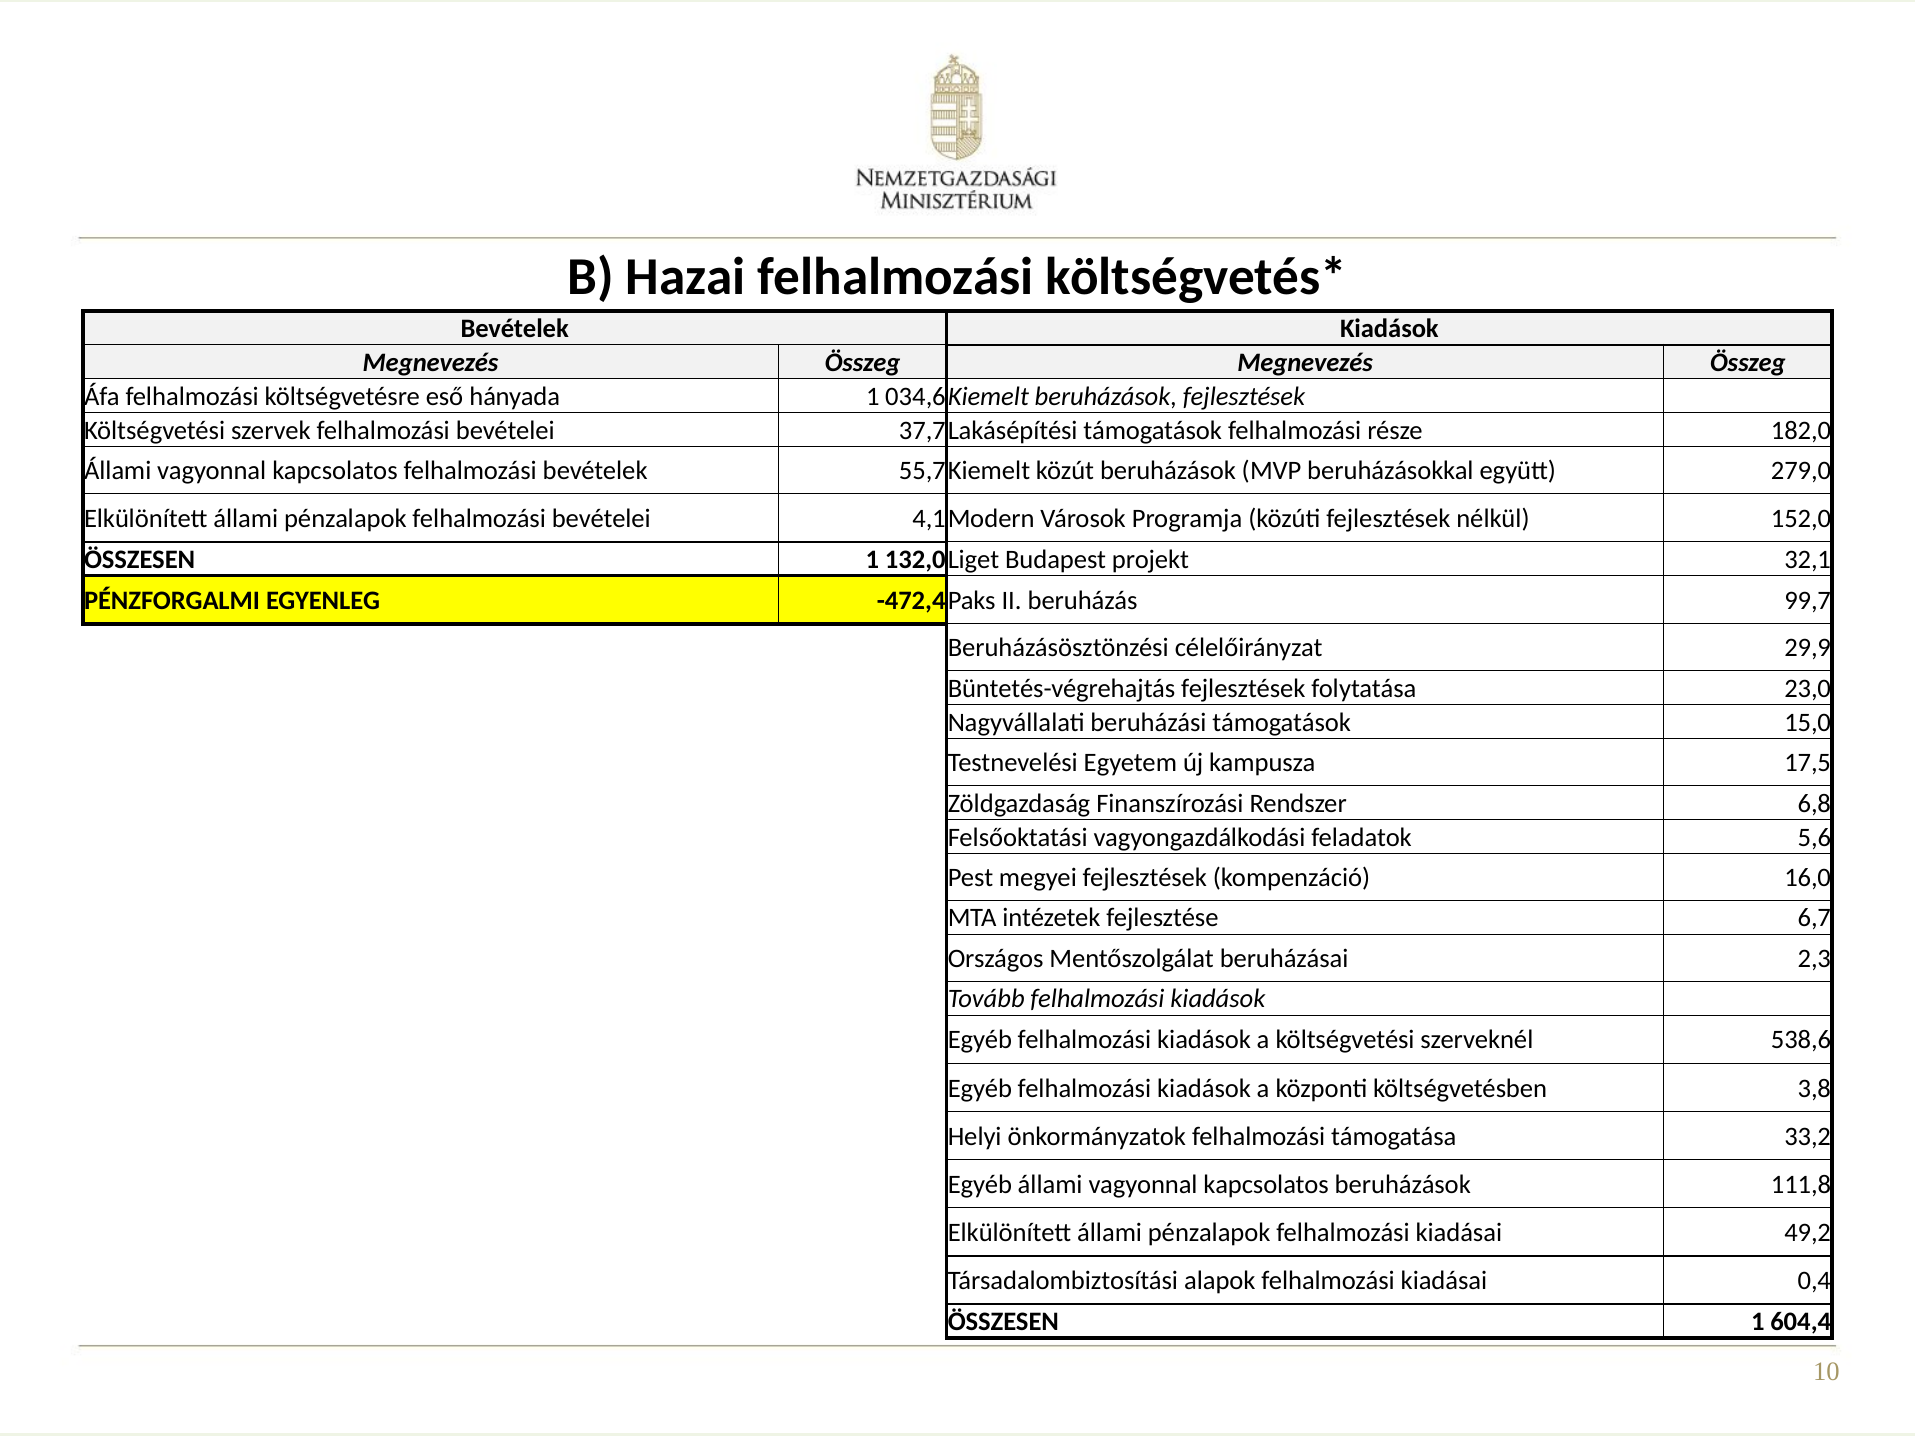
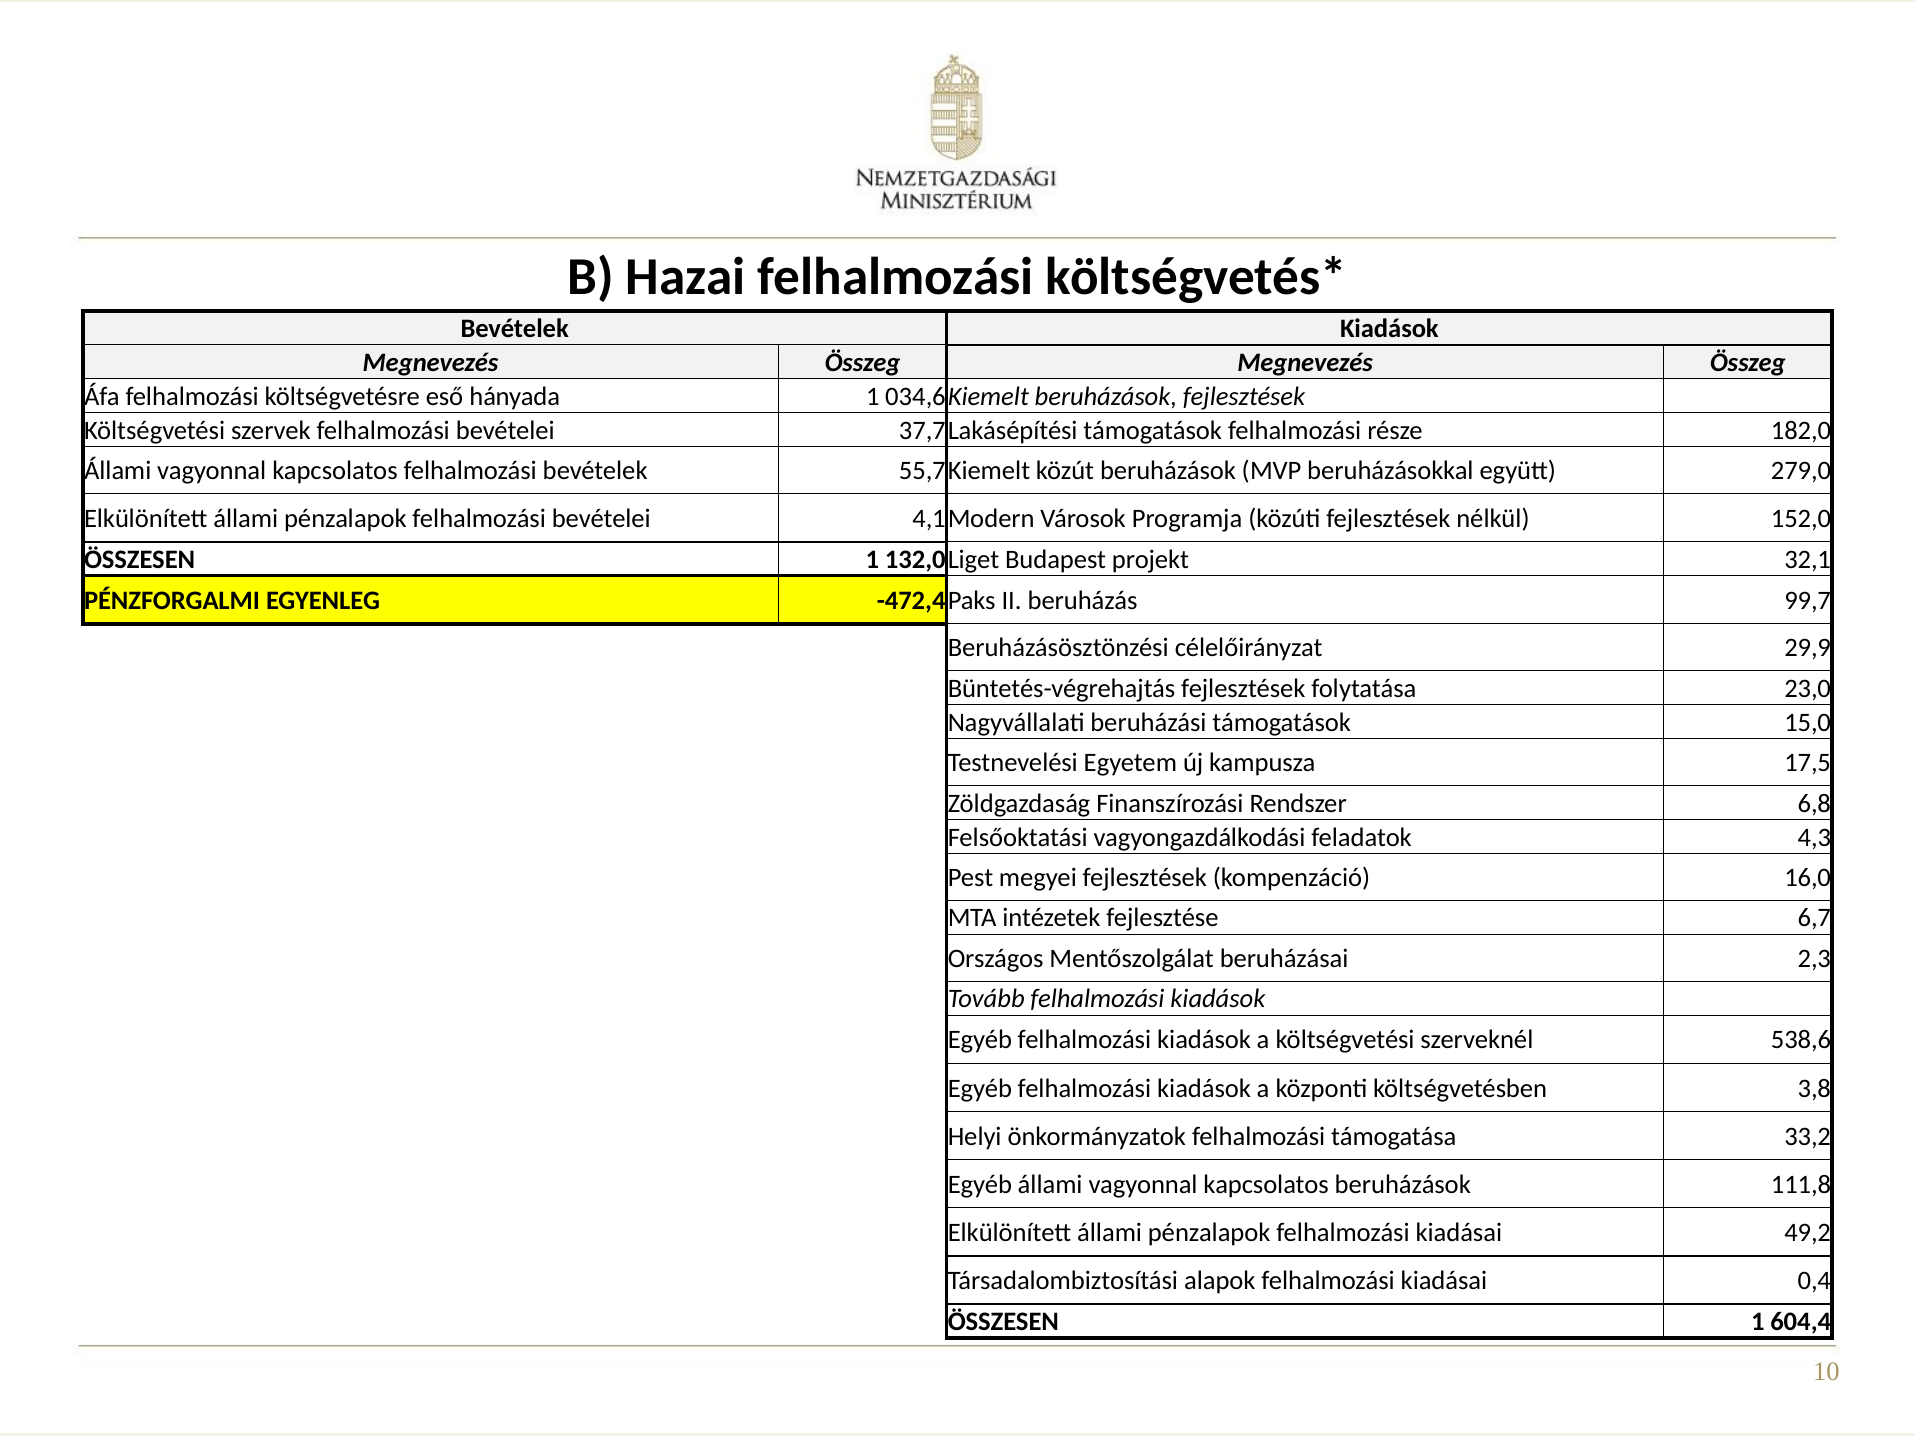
5,6: 5,6 -> 4,3
